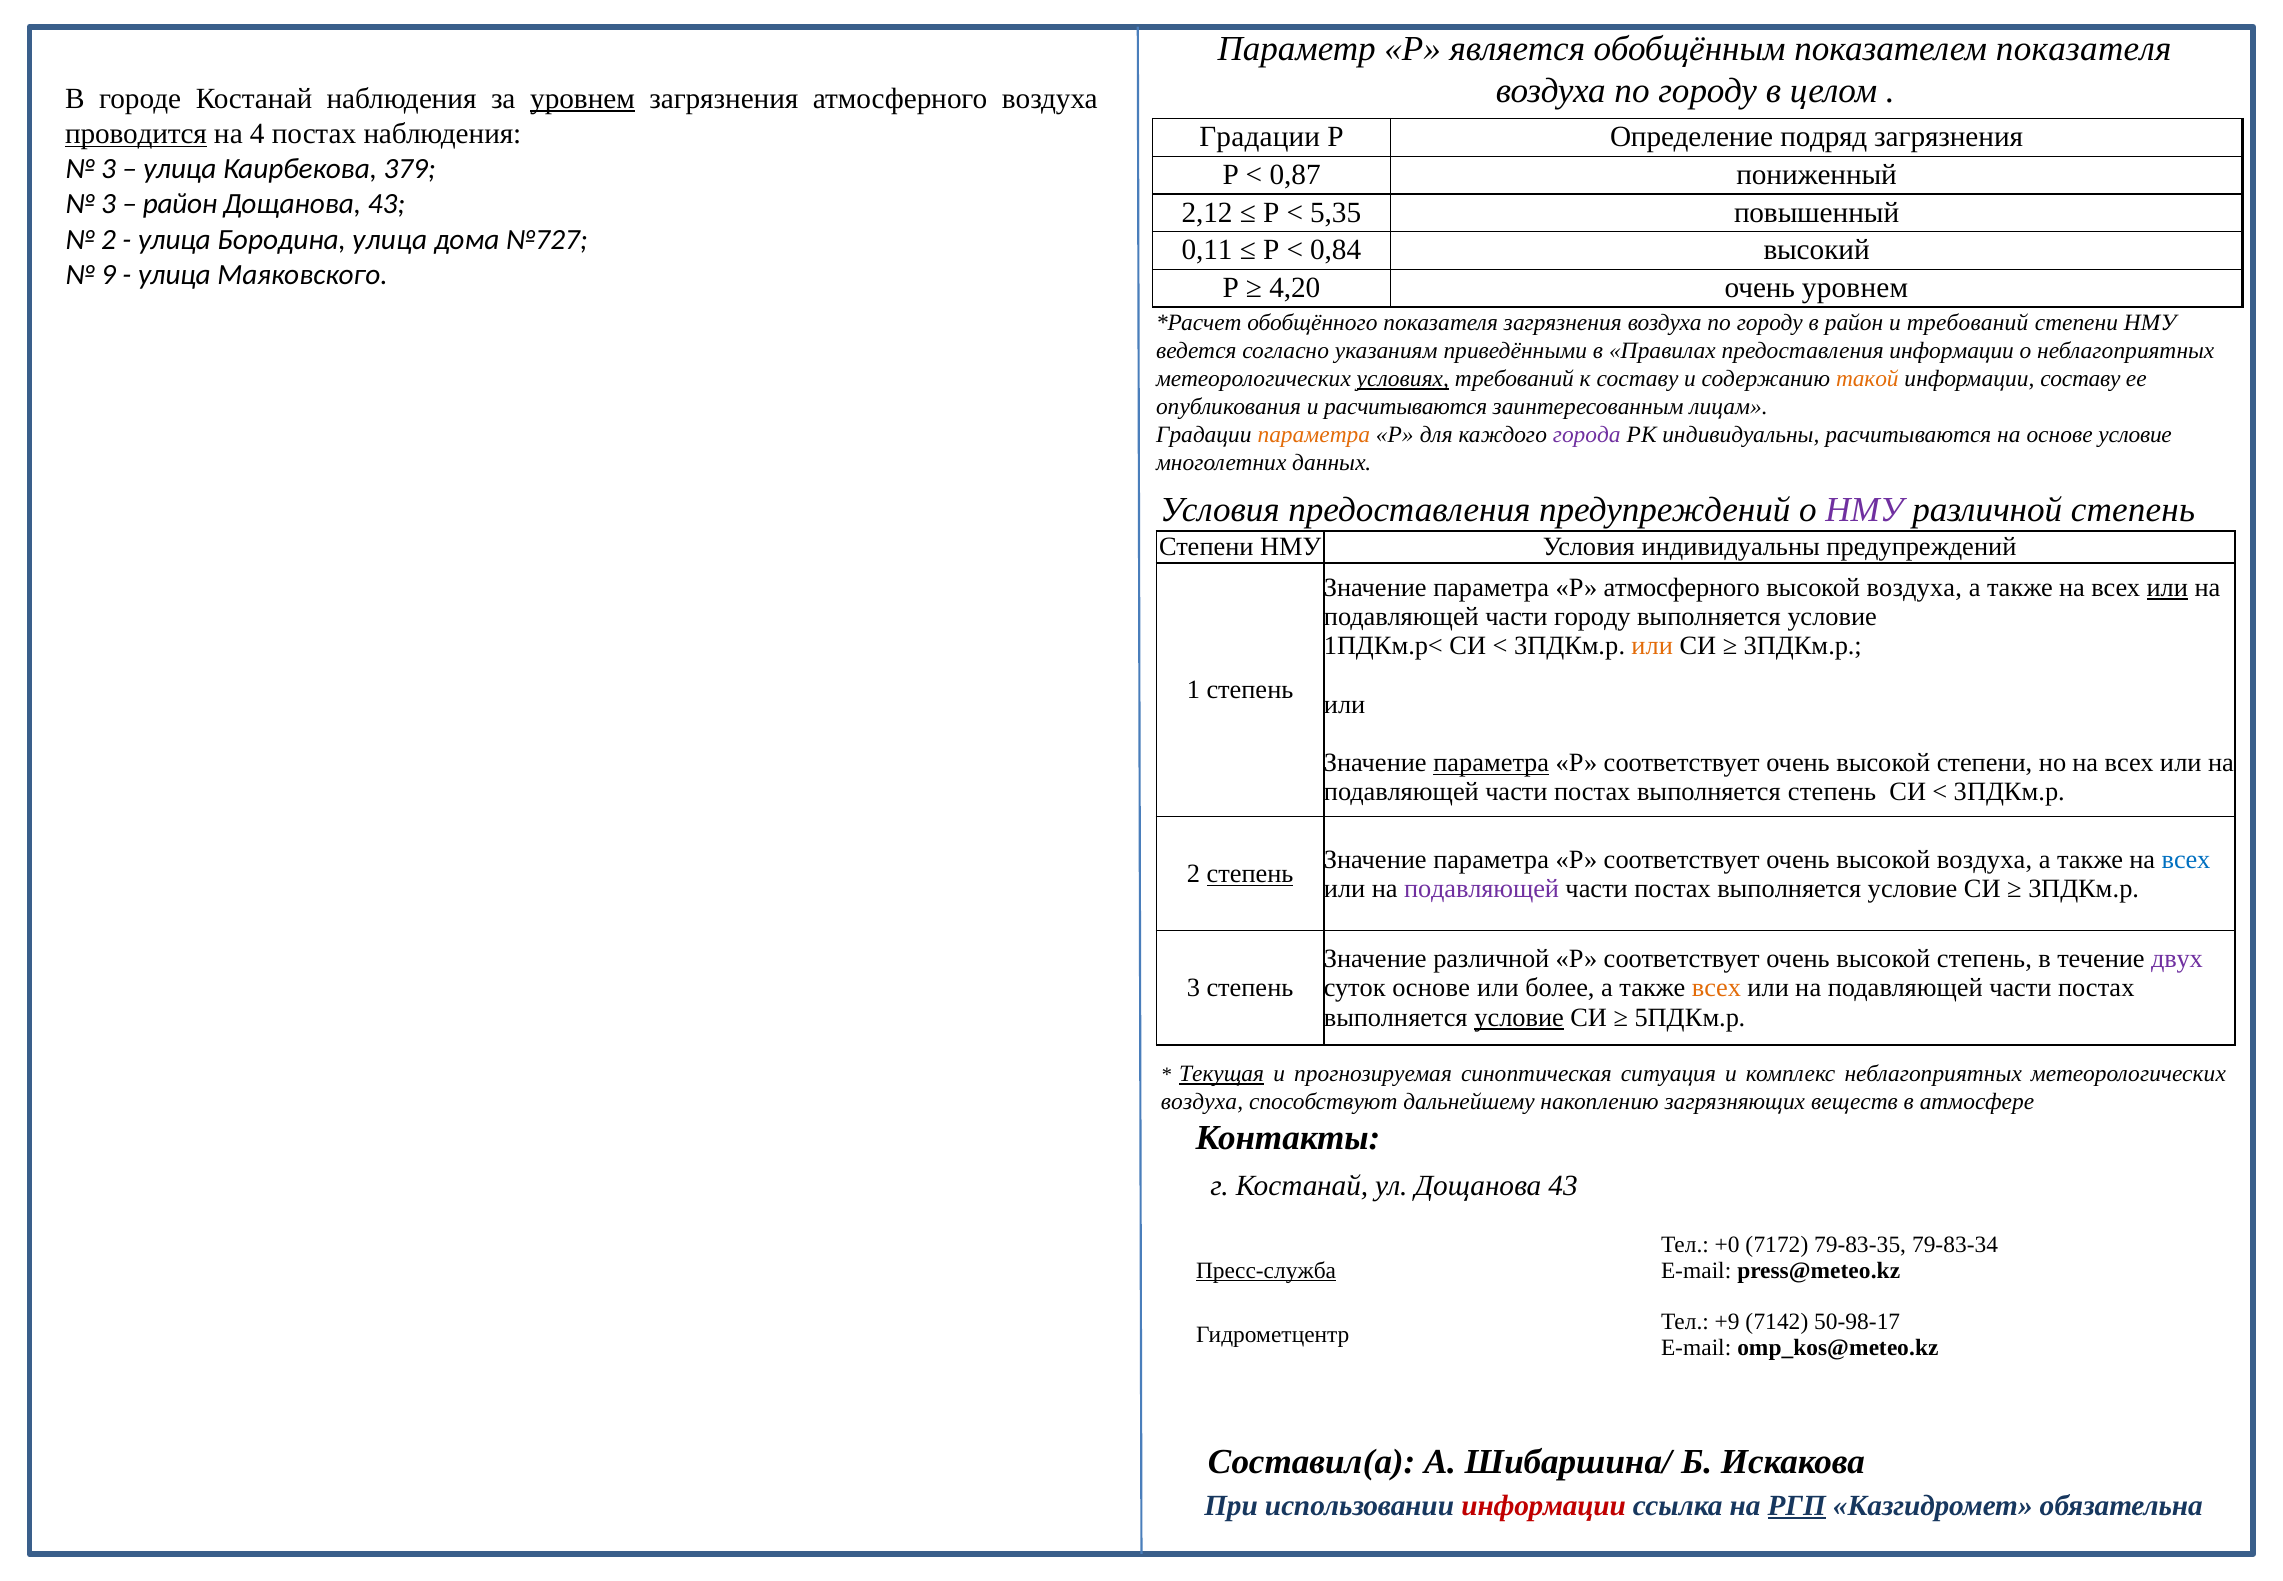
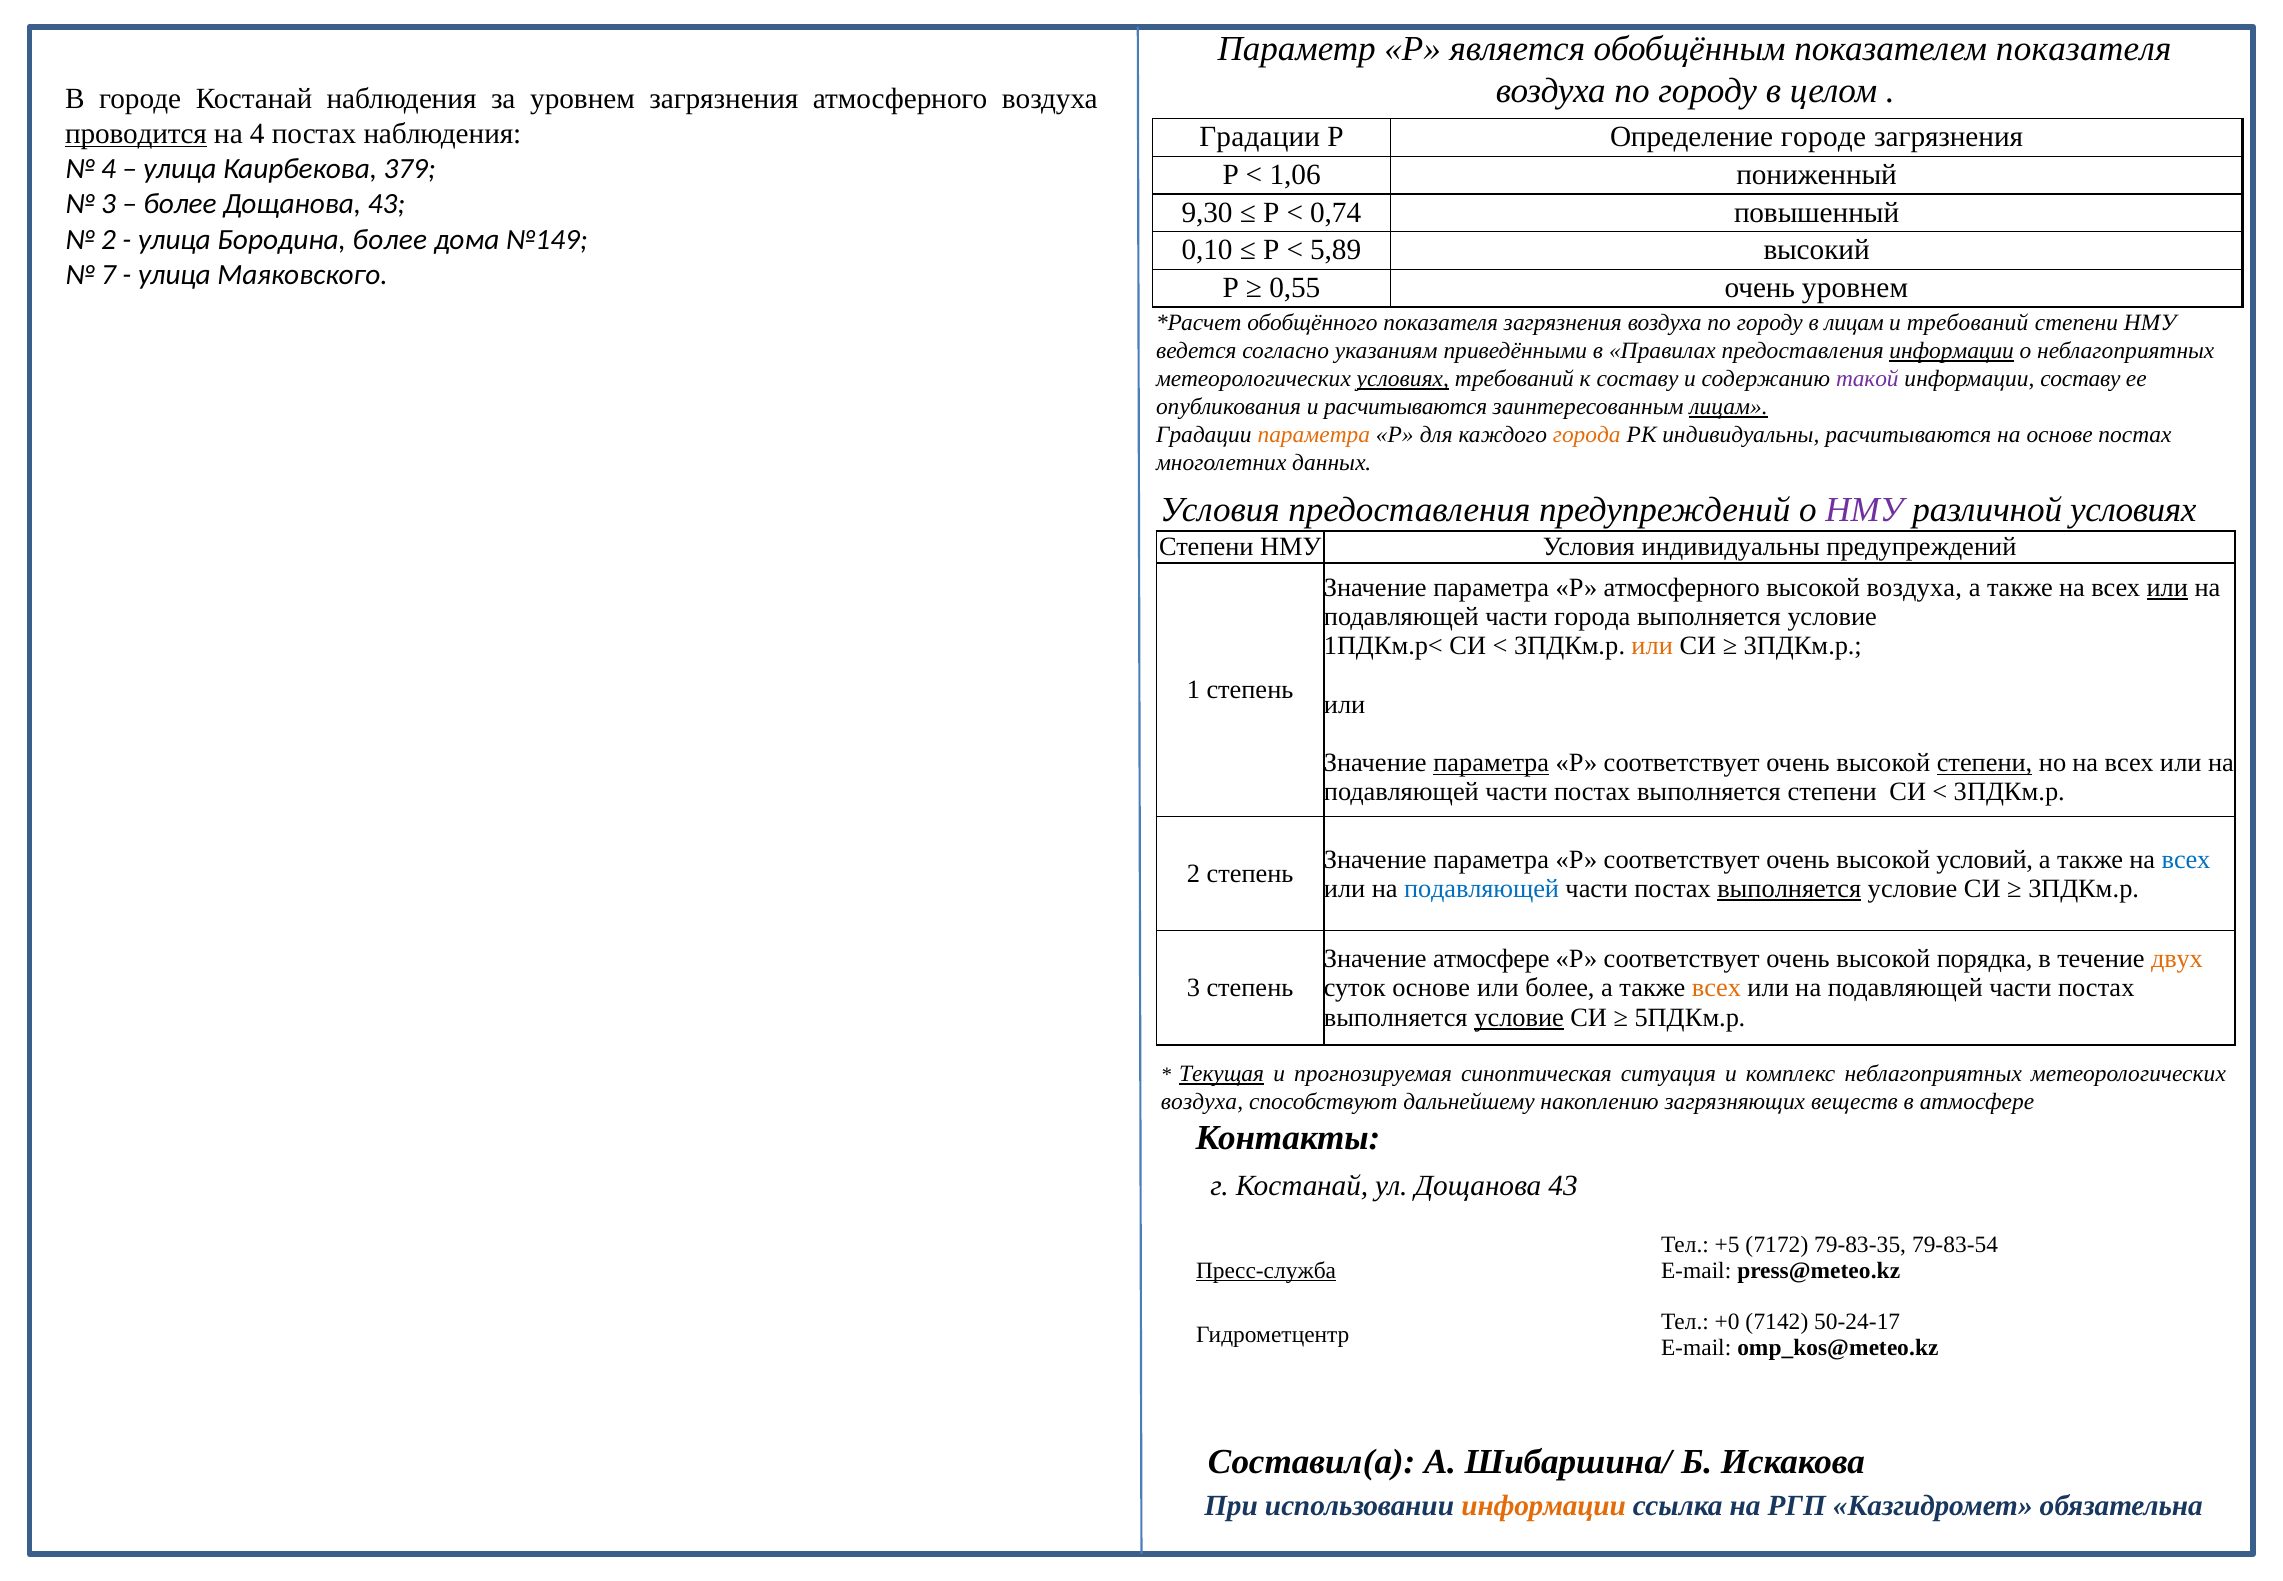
уровнем at (583, 99) underline: present -> none
Определение подряд: подряд -> городе
3 at (109, 169): 3 -> 4
0,87: 0,87 -> 1,06
район at (180, 204): район -> более
2,12: 2,12 -> 9,30
5,35: 5,35 -> 0,74
Бородина улица: улица -> более
№727: №727 -> №149
0,11: 0,11 -> 0,10
0,84: 0,84 -> 5,89
9: 9 -> 7
4,20: 4,20 -> 0,55
в район: район -> лицам
информации at (1952, 351) underline: none -> present
такой colour: orange -> purple
лицам at (1729, 407) underline: none -> present
города at (1587, 435) colour: purple -> orange
основе условие: условие -> постах
различной степень: степень -> условиях
части городу: городу -> города
степени at (1985, 763) underline: none -> present
выполняется степень: степень -> степени
очень высокой воздуха: воздуха -> условий
степень at (1250, 874) underline: present -> none
подавляющей at (1482, 888) colour: purple -> blue
выполняется at (1789, 888) underline: none -> present
Значение различной: различной -> атмосфере
высокой степень: степень -> порядка
двух colour: purple -> orange
+0: +0 -> +5
79-83-34: 79-83-34 -> 79-83-54
+9: +9 -> +0
50-98-17: 50-98-17 -> 50-24-17
информации at (1544, 1505) colour: red -> orange
РГП underline: present -> none
